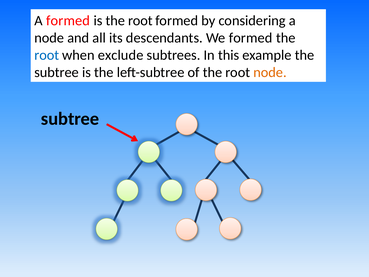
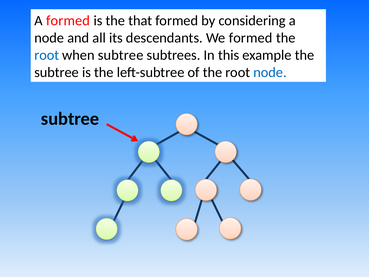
is the root: root -> that
when exclude: exclude -> subtree
node at (270, 72) colour: orange -> blue
